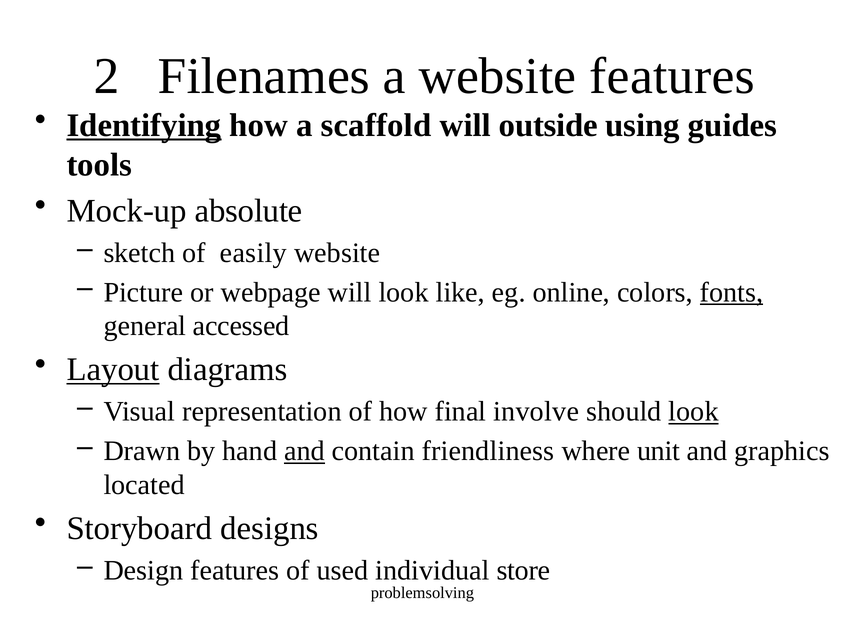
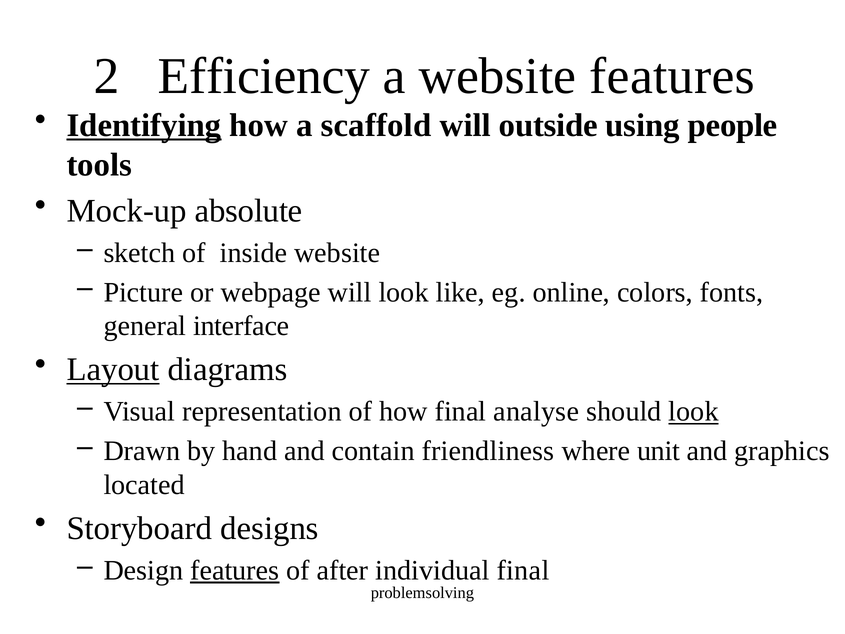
Filenames: Filenames -> Efficiency
guides: guides -> people
easily: easily -> inside
fonts underline: present -> none
accessed: accessed -> interface
involve: involve -> analyse
and at (304, 451) underline: present -> none
features at (235, 570) underline: none -> present
used: used -> after
individual store: store -> final
